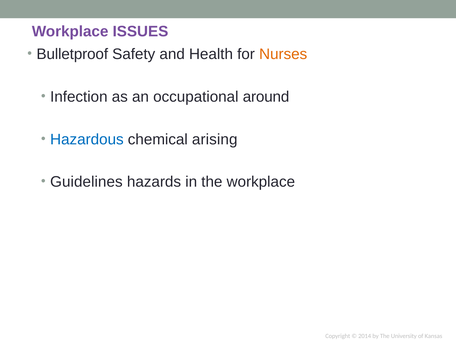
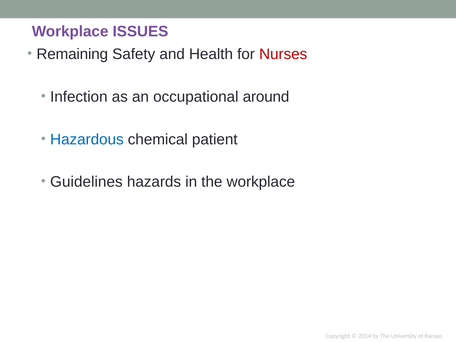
Bulletproof: Bulletproof -> Remaining
Nurses colour: orange -> red
arising: arising -> patient
